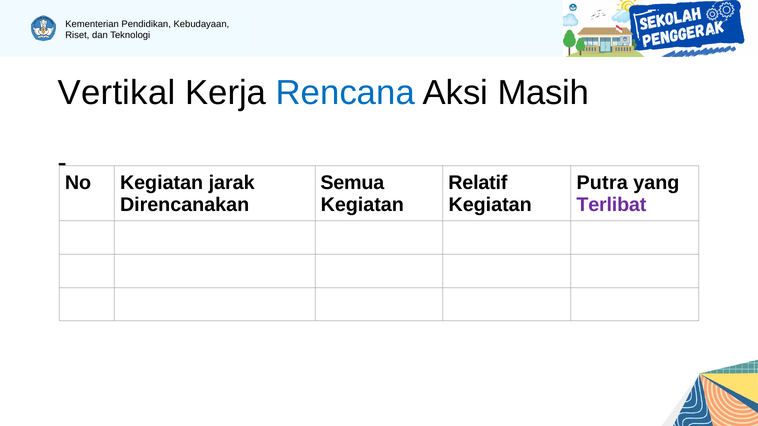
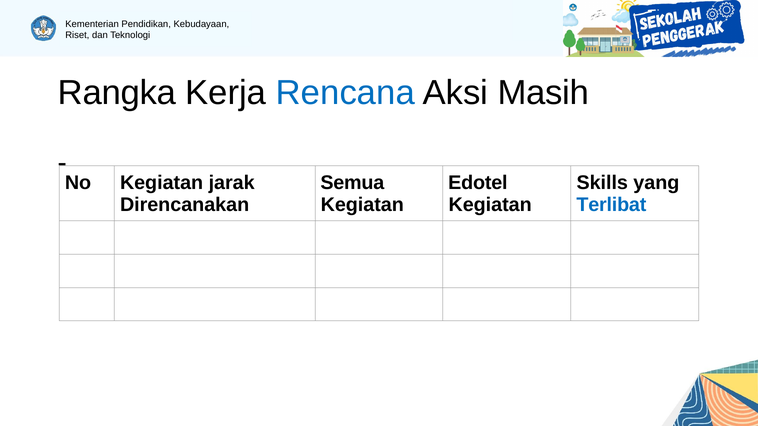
Vertikal: Vertikal -> Rangka
Relatif: Relatif -> Edotel
Putra: Putra -> Skills
Terlibat colour: purple -> blue
